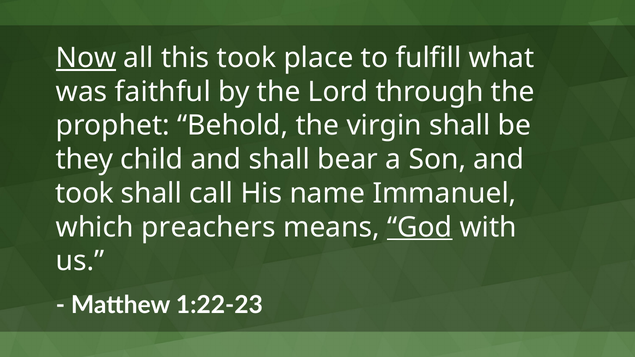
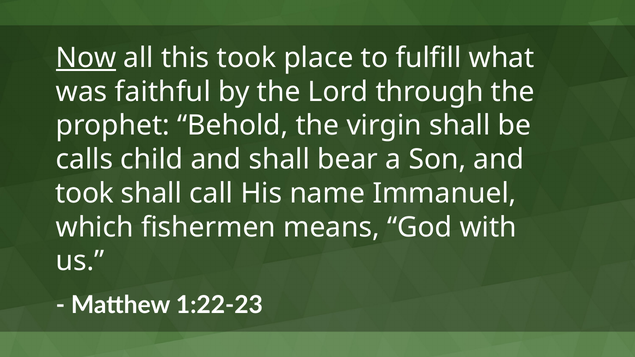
they: they -> calls
preachers: preachers -> fishermen
God underline: present -> none
